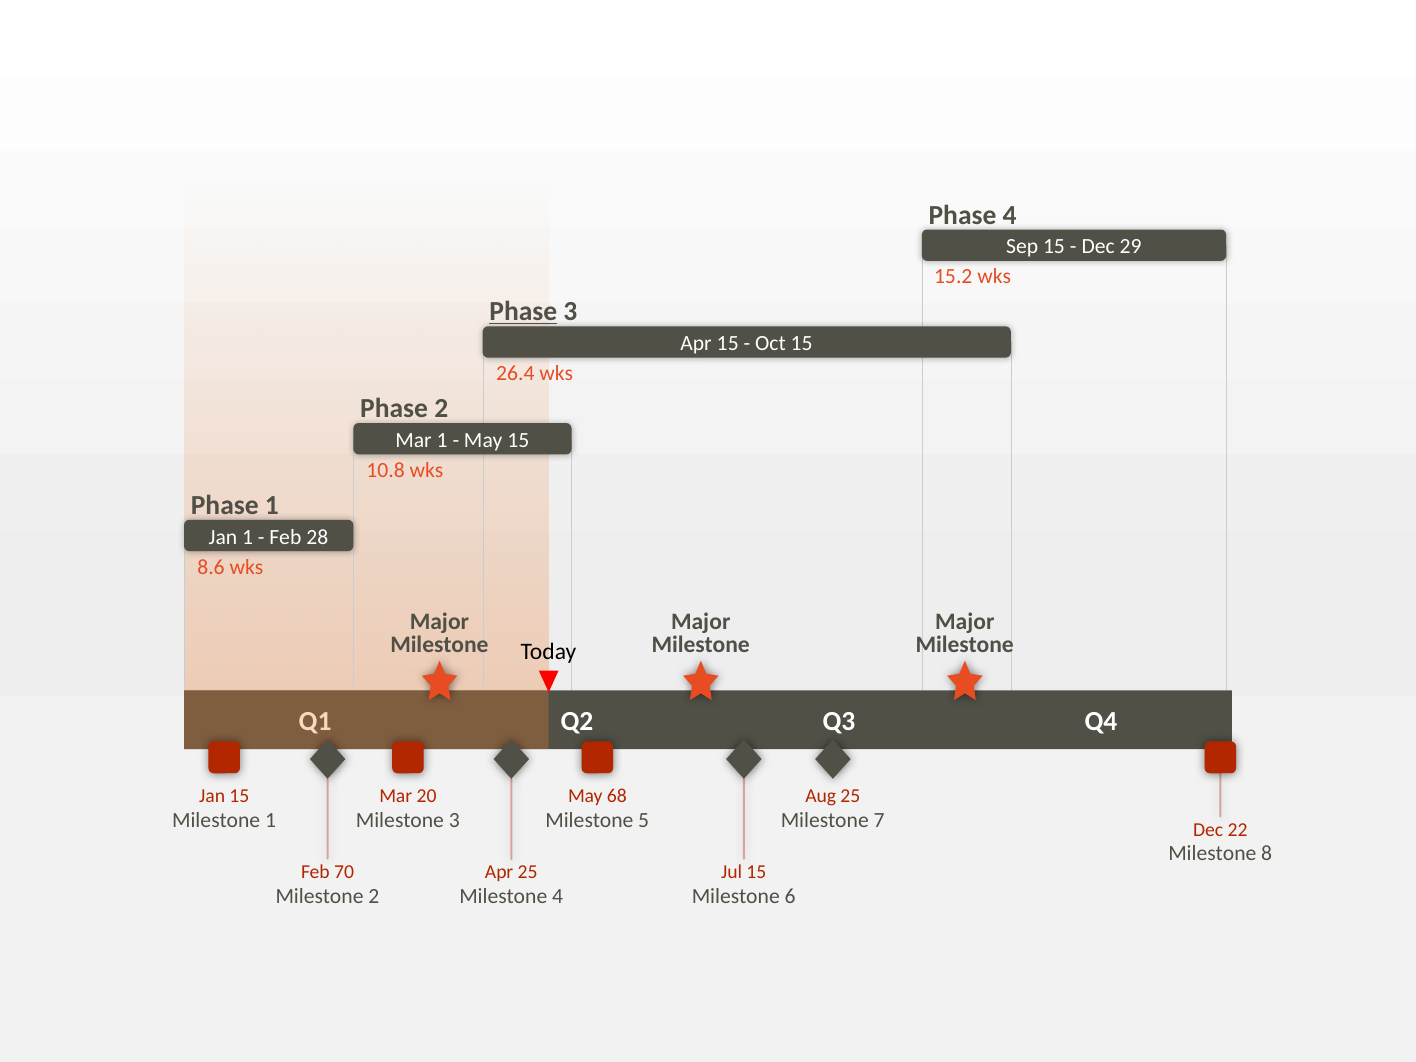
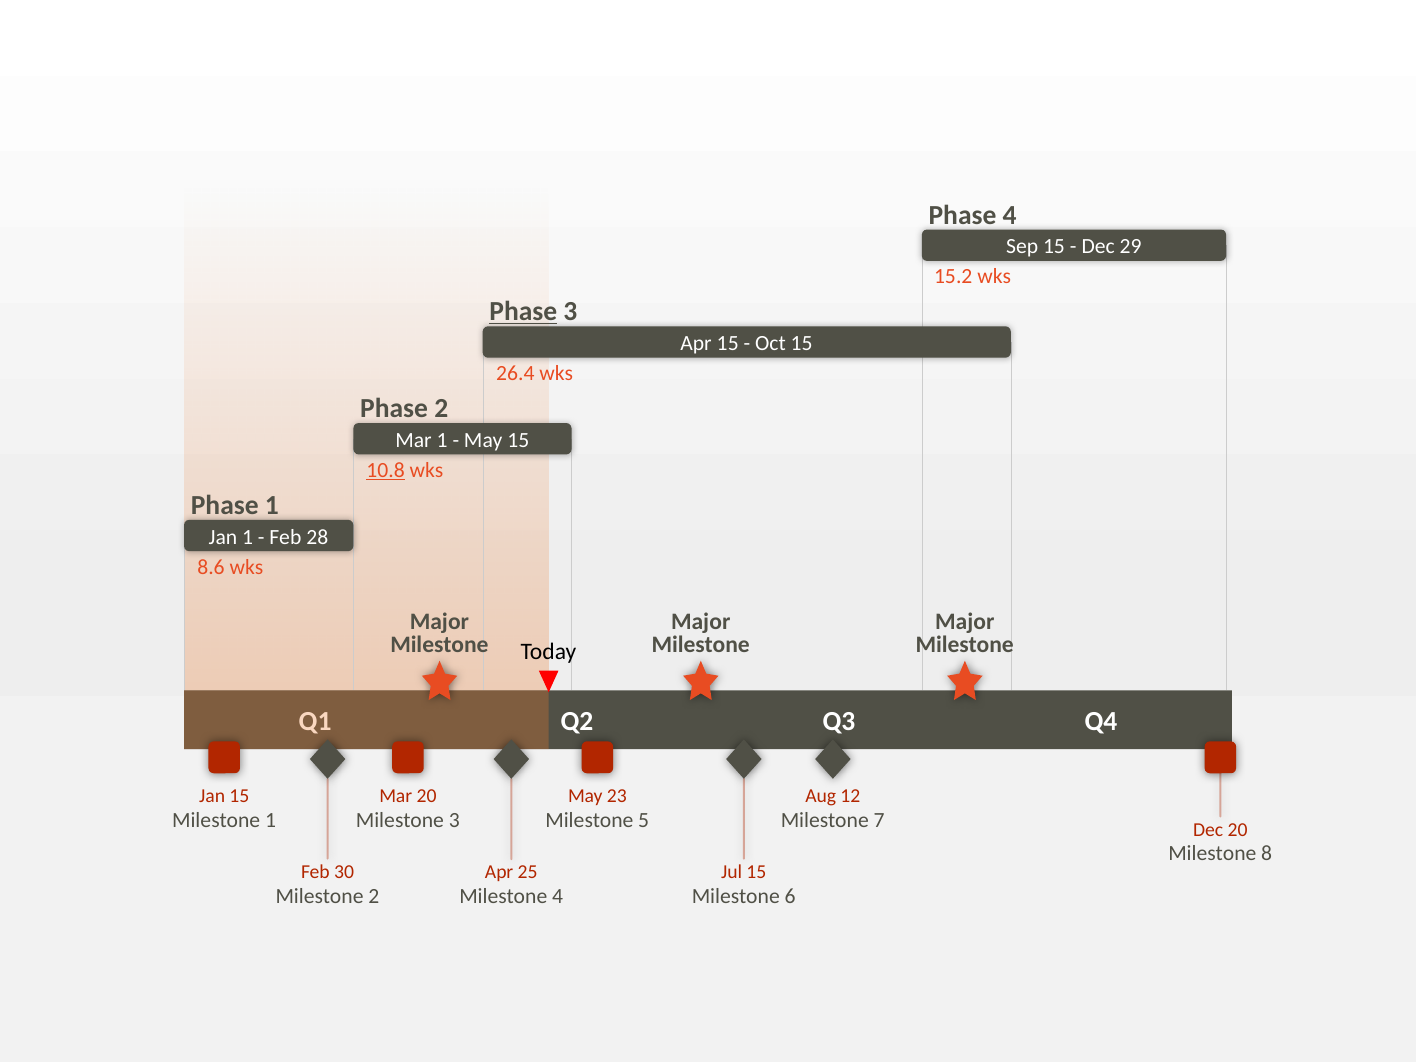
10.8 underline: none -> present
68: 68 -> 23
Aug 25: 25 -> 12
Dec 22: 22 -> 20
70: 70 -> 30
